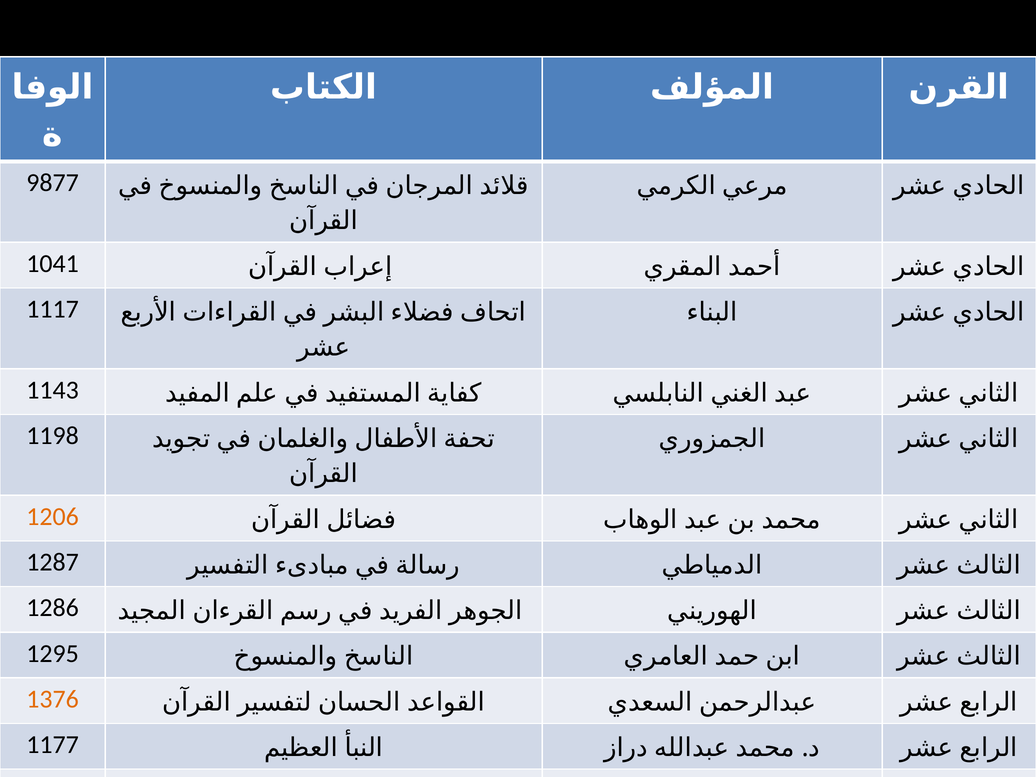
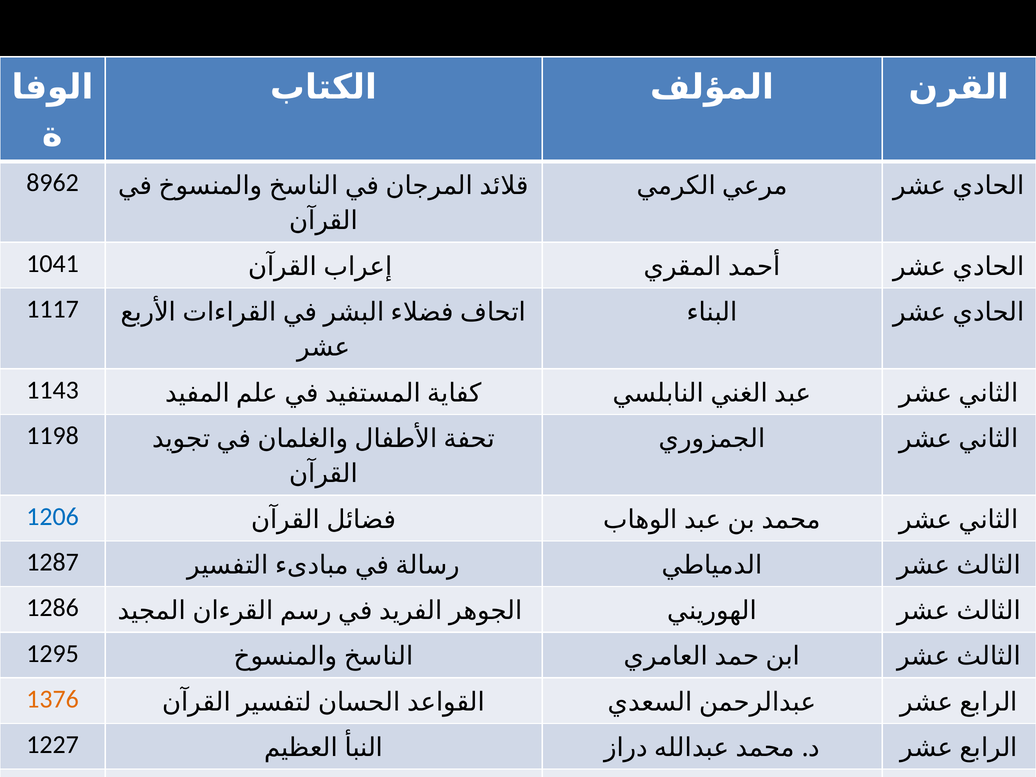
9877: 9877 -> 8962
1206 colour: orange -> blue
1177: 1177 -> 1227
